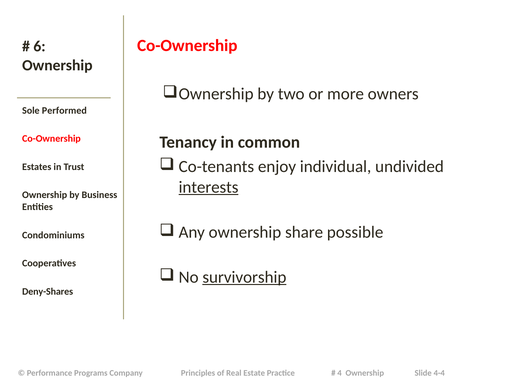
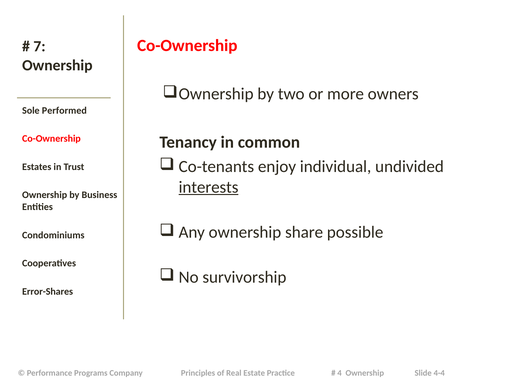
6: 6 -> 7
survivorship underline: present -> none
Deny-Shares: Deny-Shares -> Error-Shares
